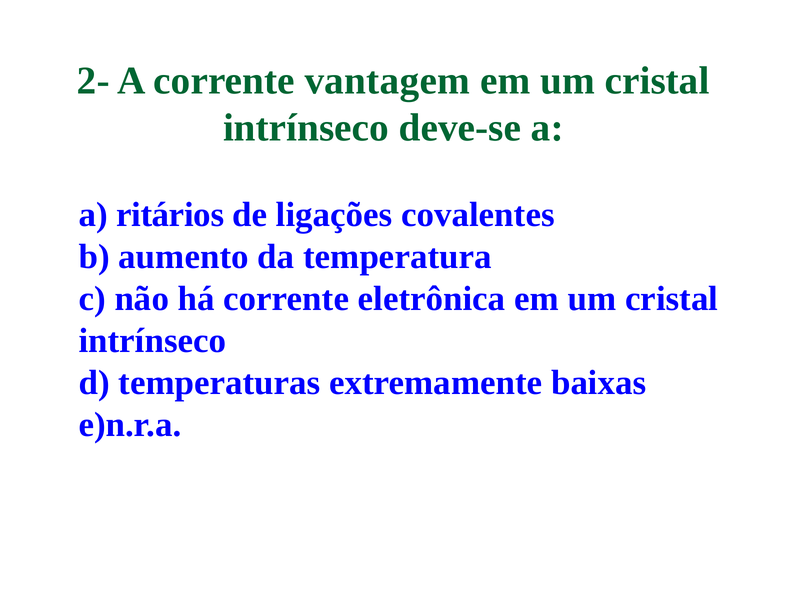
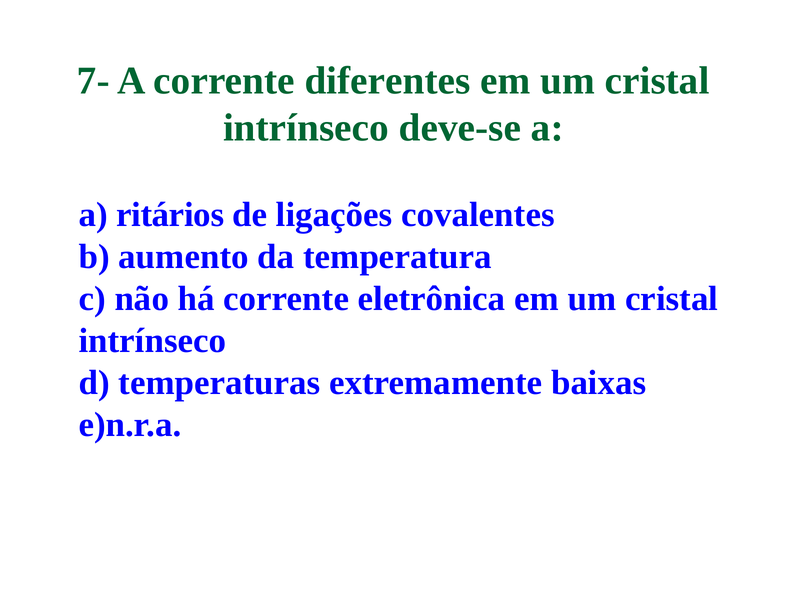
2-: 2- -> 7-
vantagem: vantagem -> diferentes
